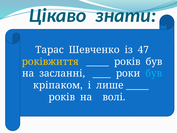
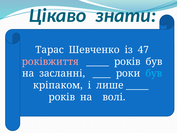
роківжиття colour: yellow -> pink
